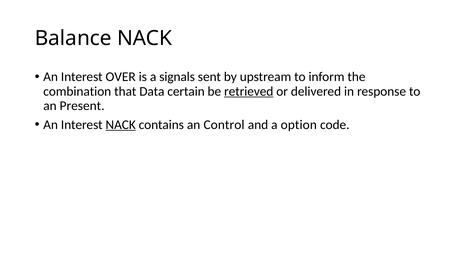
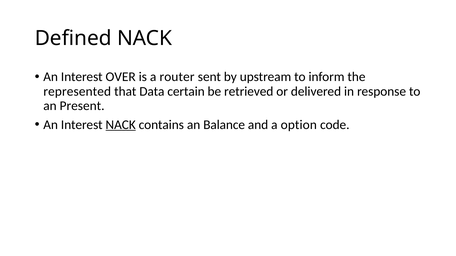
Balance: Balance -> Defined
signals: signals -> router
combination: combination -> represented
retrieved underline: present -> none
Control: Control -> Balance
